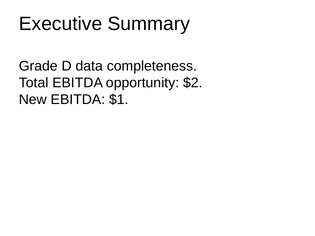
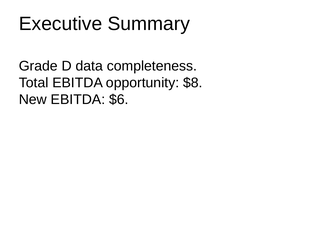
$2: $2 -> $8
$1: $1 -> $6
